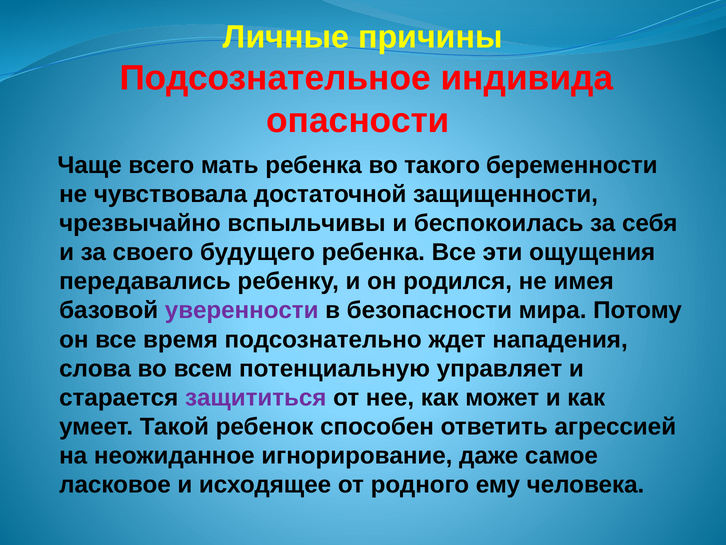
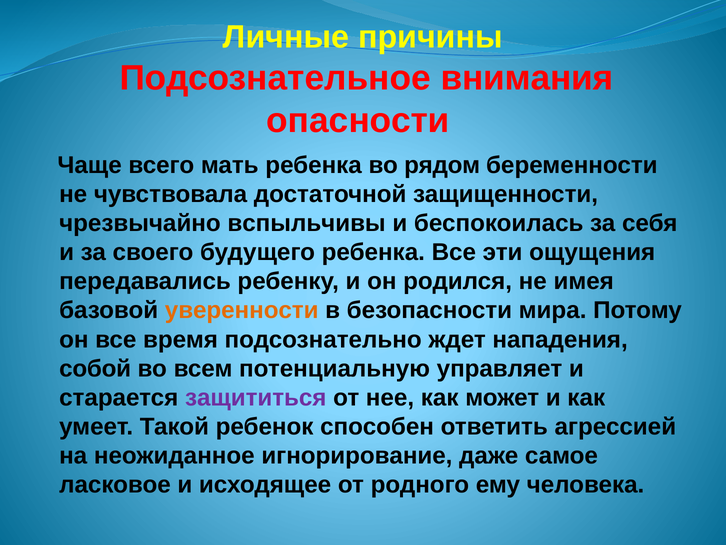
индивида: индивида -> внимания
такого: такого -> рядом
уверенности colour: purple -> orange
слова: слова -> собой
